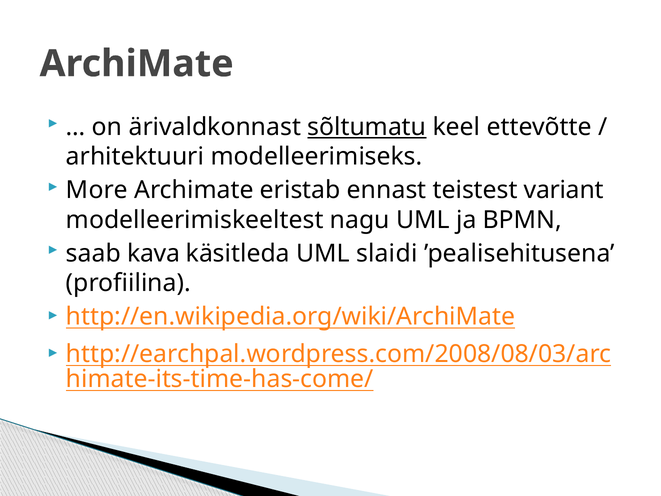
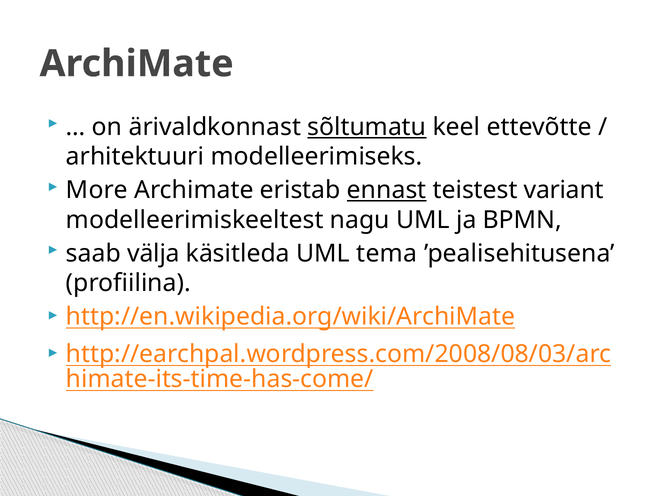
ennast underline: none -> present
kava: kava -> välja
slaidi: slaidi -> tema
